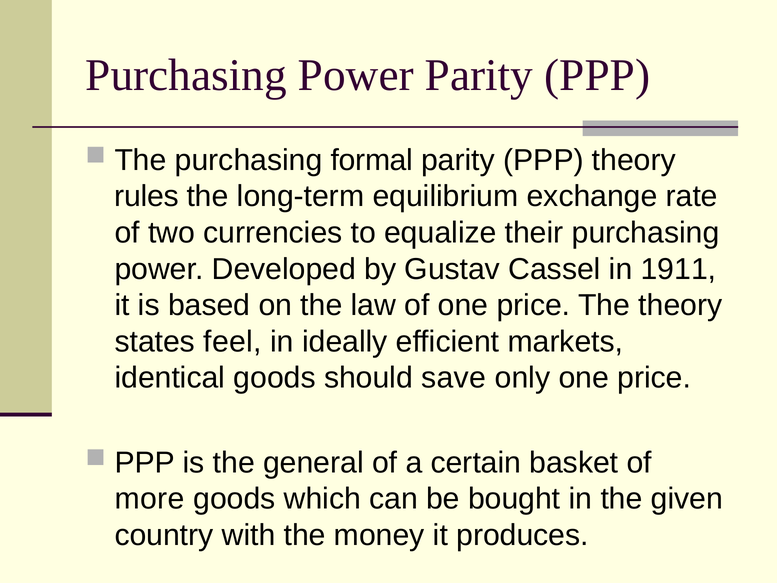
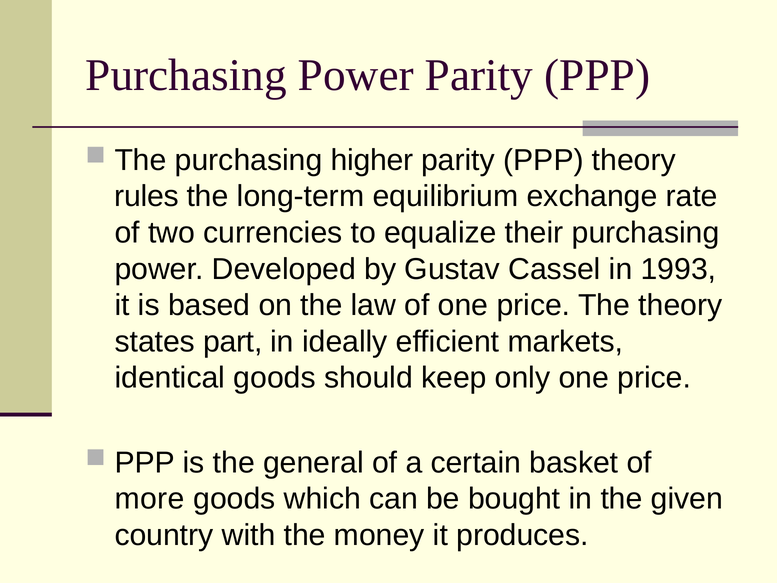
formal: formal -> higher
1911: 1911 -> 1993
feel: feel -> part
save: save -> keep
